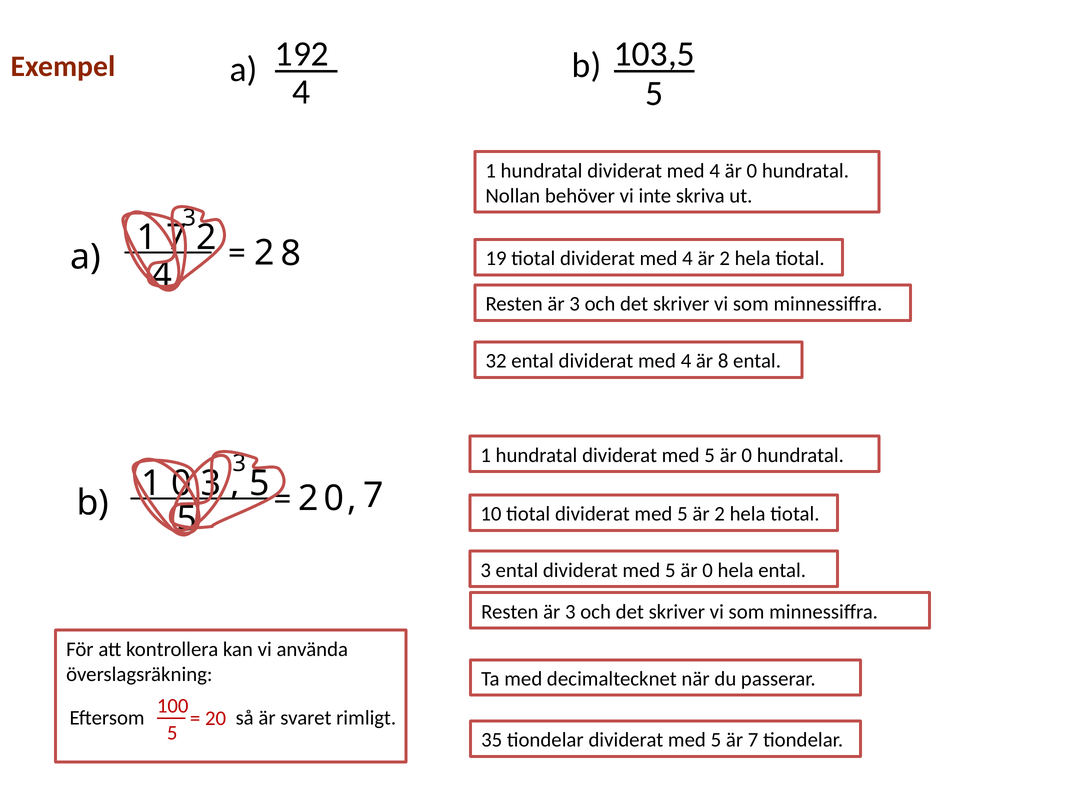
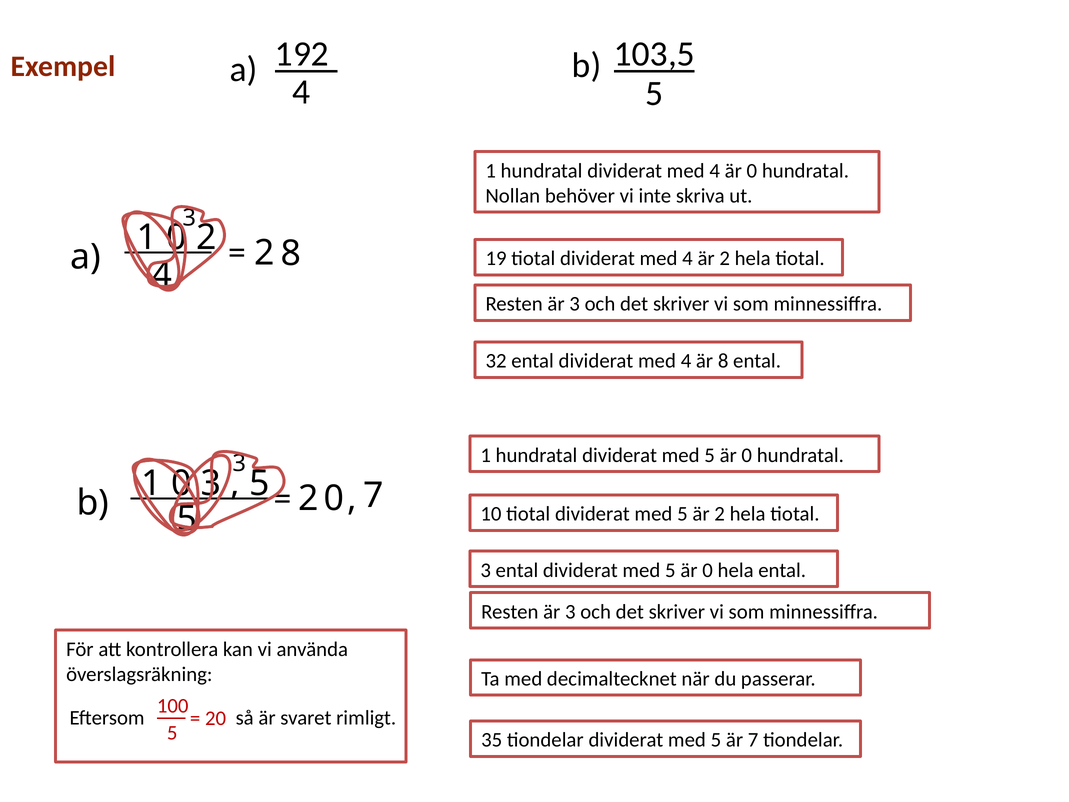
7 at (177, 237): 7 -> 0
